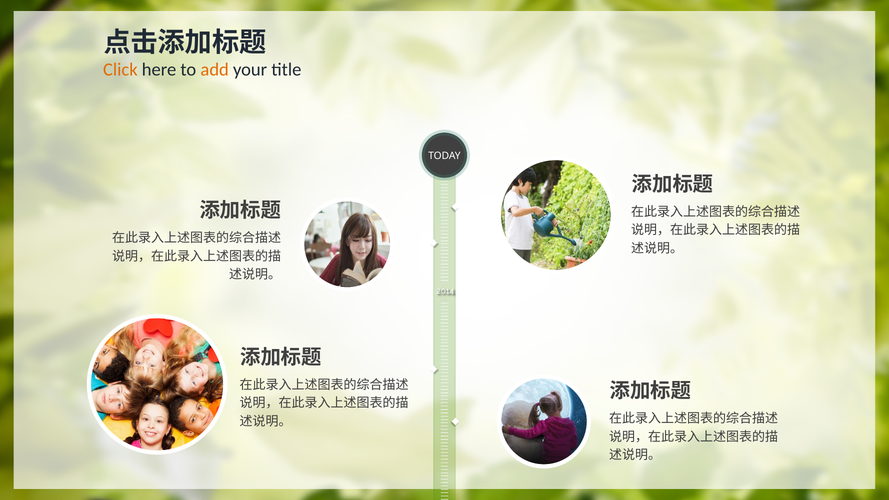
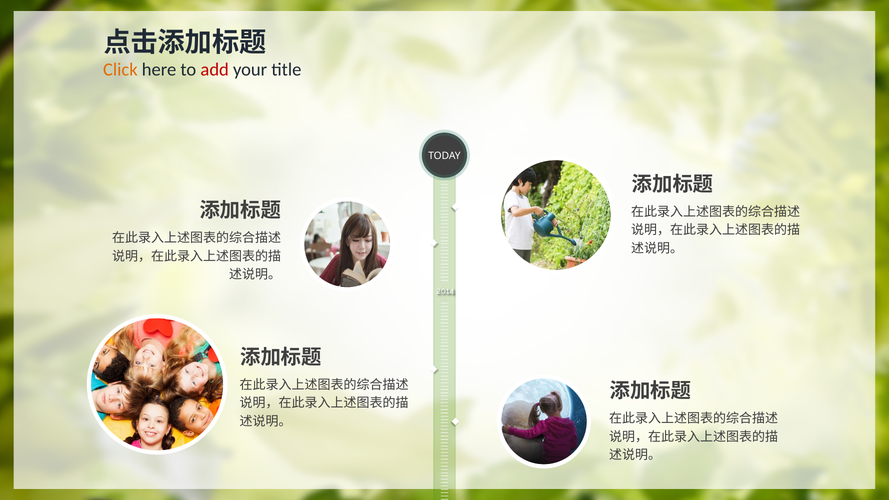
add colour: orange -> red
